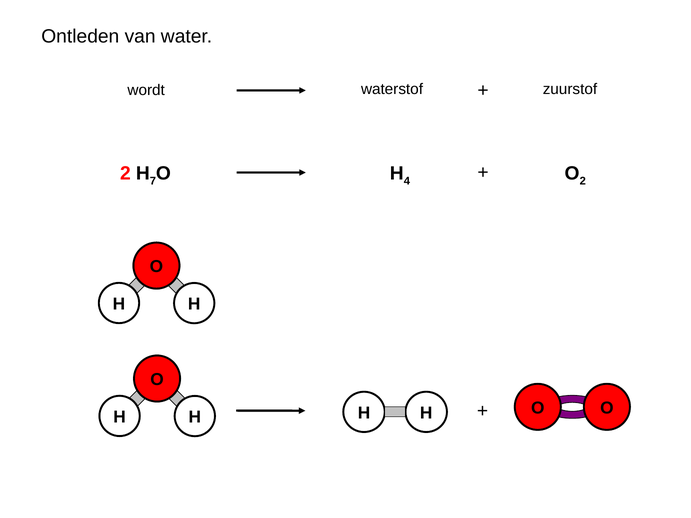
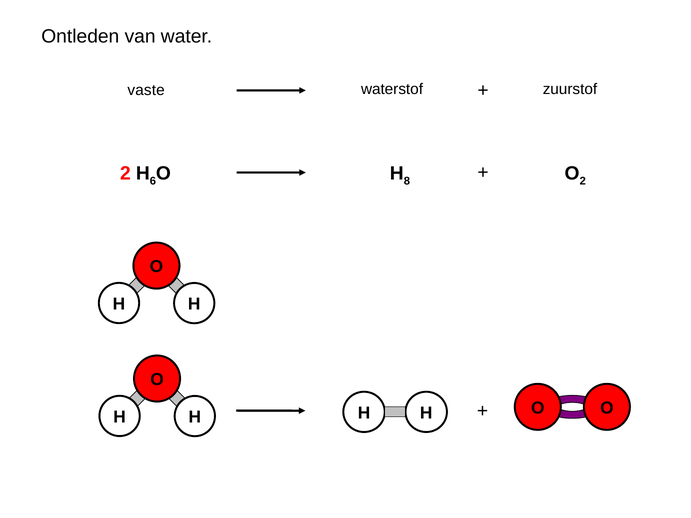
wordt: wordt -> vaste
7: 7 -> 6
4: 4 -> 8
